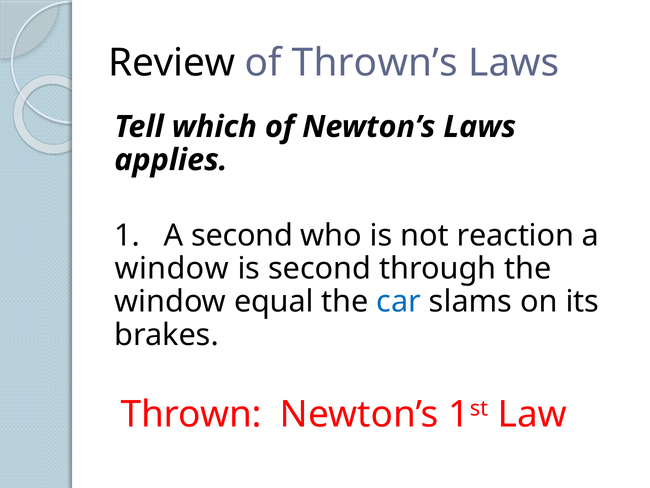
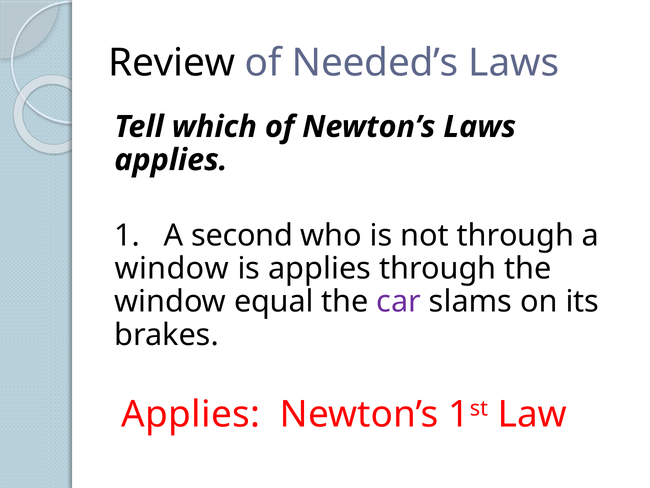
Thrown’s: Thrown’s -> Needed’s
not reaction: reaction -> through
is second: second -> applies
car colour: blue -> purple
Thrown at (191, 414): Thrown -> Applies
